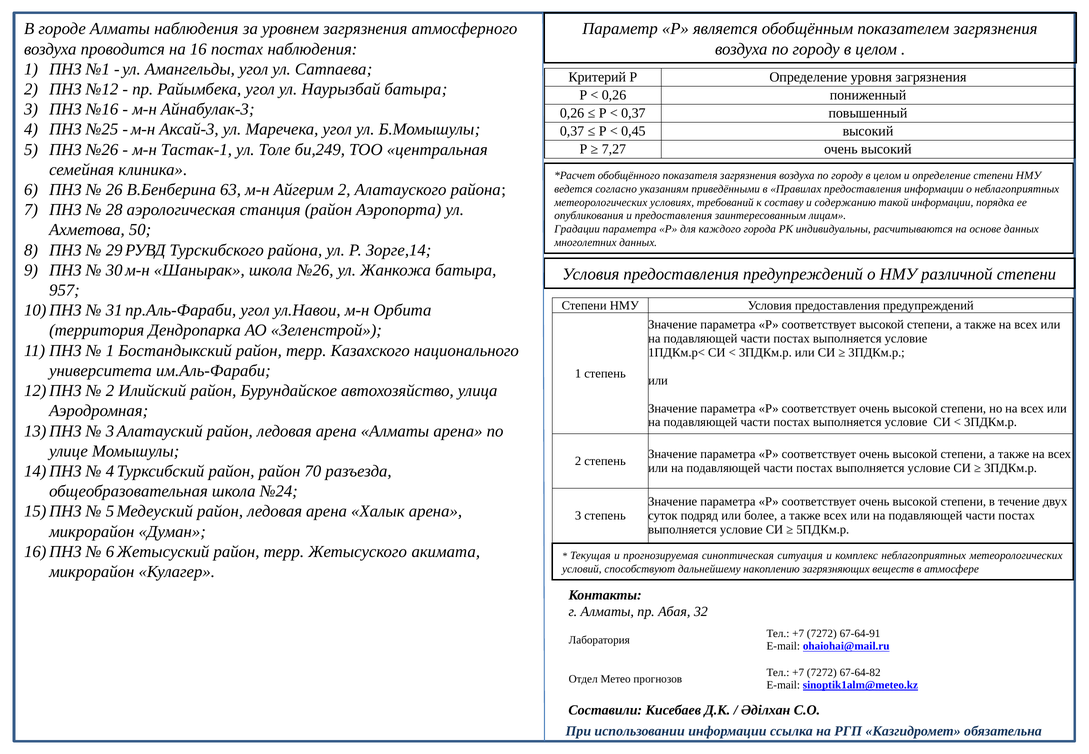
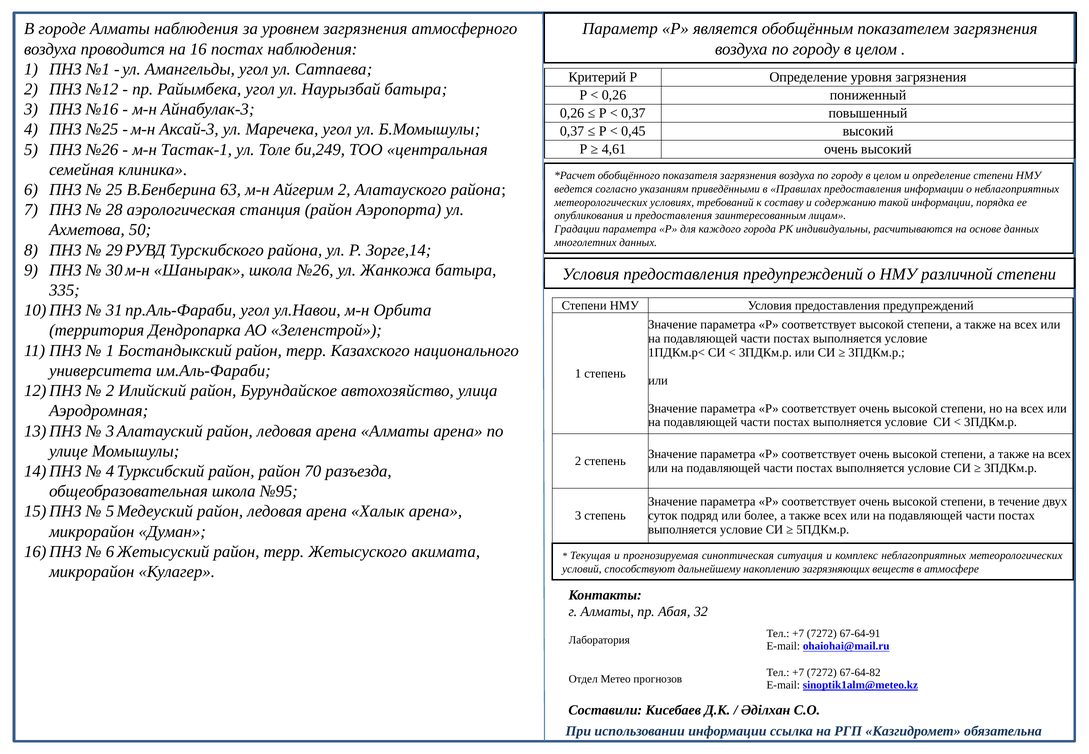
7,27: 7,27 -> 4,61
26: 26 -> 25
957: 957 -> 335
№24: №24 -> №95
